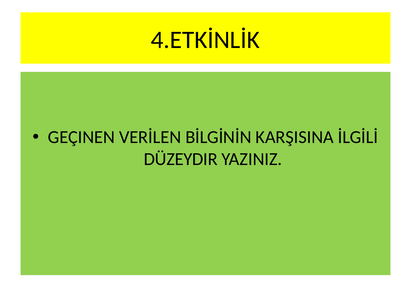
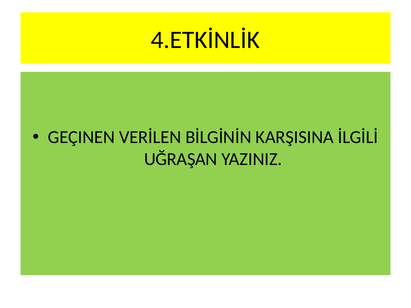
DÜZEYDIR: DÜZEYDIR -> UĞRAŞAN
